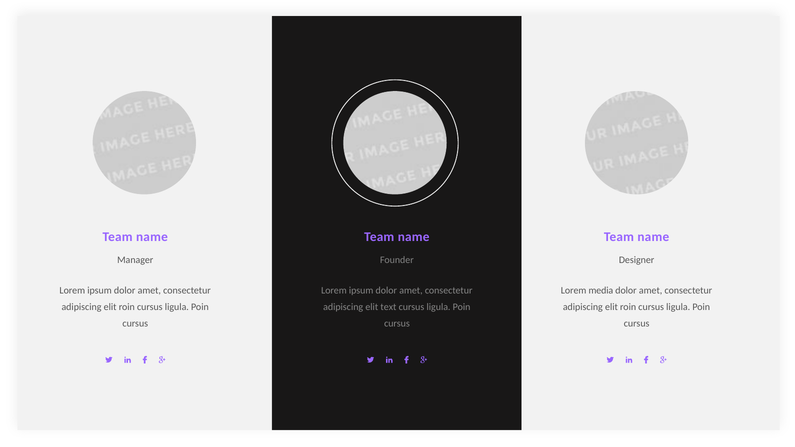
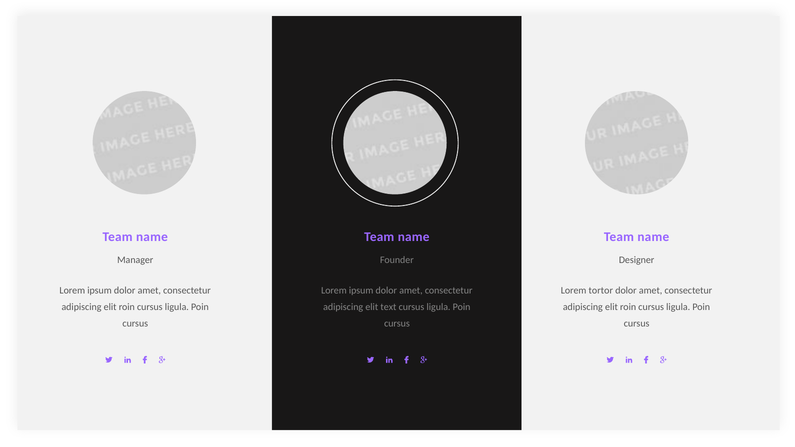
media: media -> tortor
